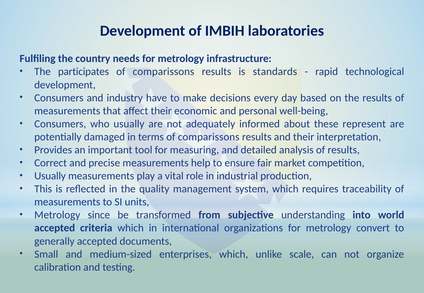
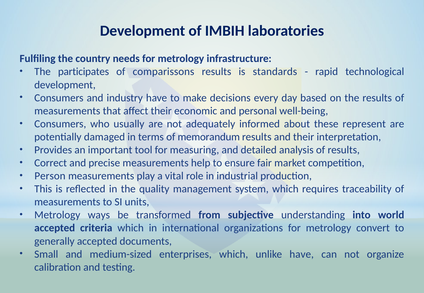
terms of comparissons: comparissons -> memorandum
Usually at (50, 176): Usually -> Person
since: since -> ways
unlike scale: scale -> have
